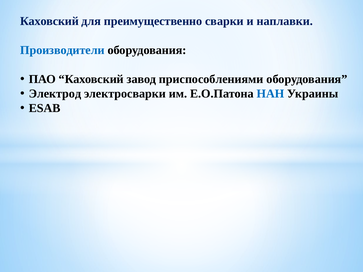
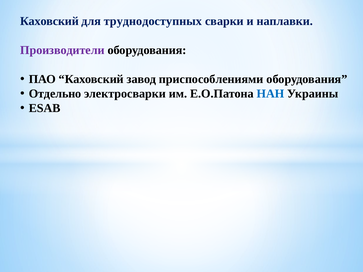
преимущественно: преимущественно -> труднодоступных
Производители colour: blue -> purple
Электрод: Электрод -> Отдельно
